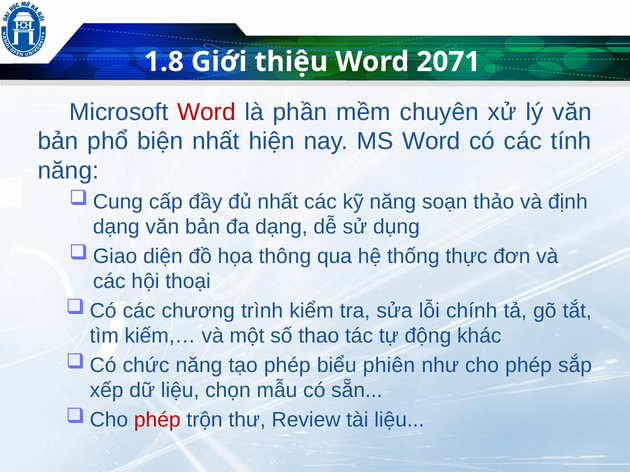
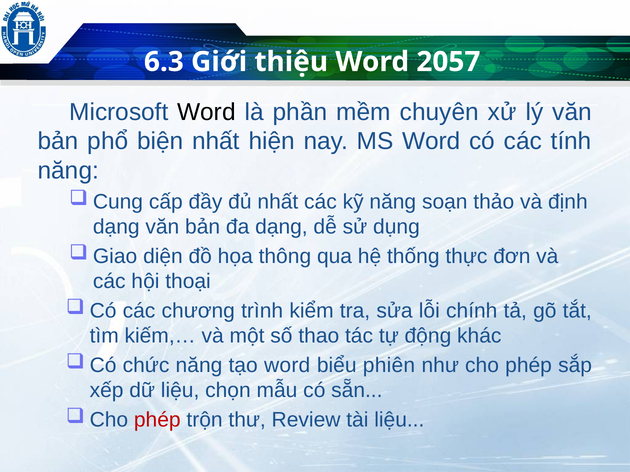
1.8: 1.8 -> 6.3
2071: 2071 -> 2057
Word at (207, 112) colour: red -> black
tạo phép: phép -> word
